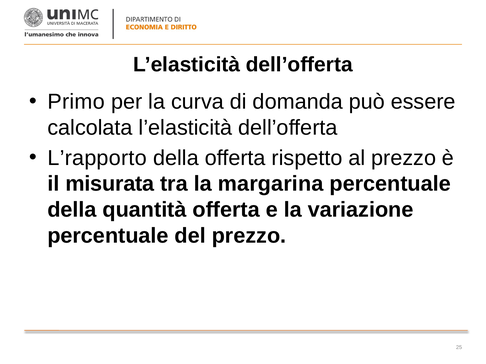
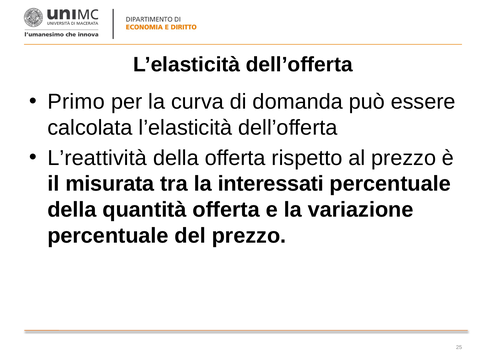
L’rapporto: L’rapporto -> L’reattività
margarina: margarina -> interessati
